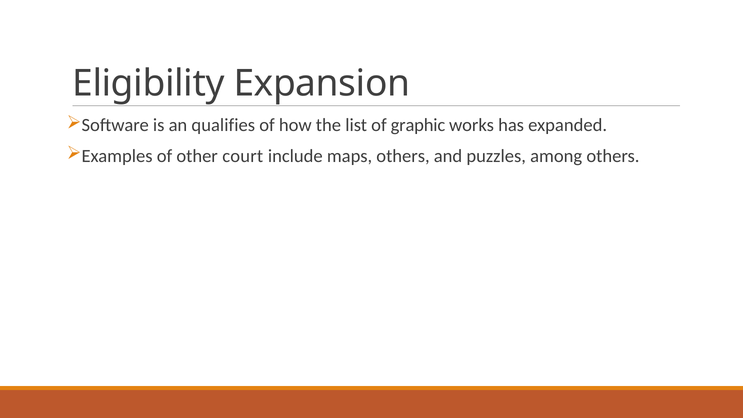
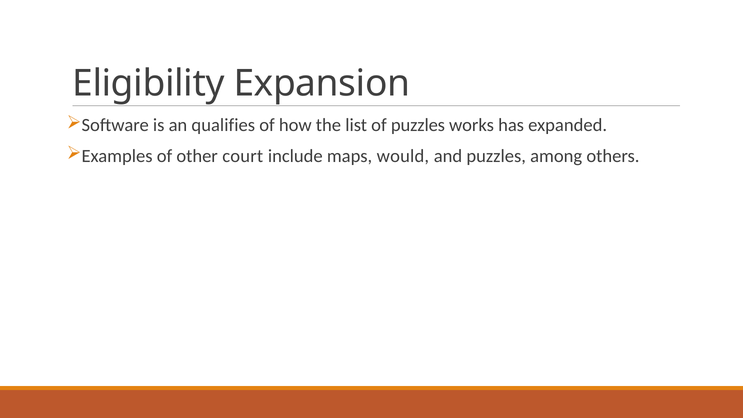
of graphic: graphic -> puzzles
maps others: others -> would
